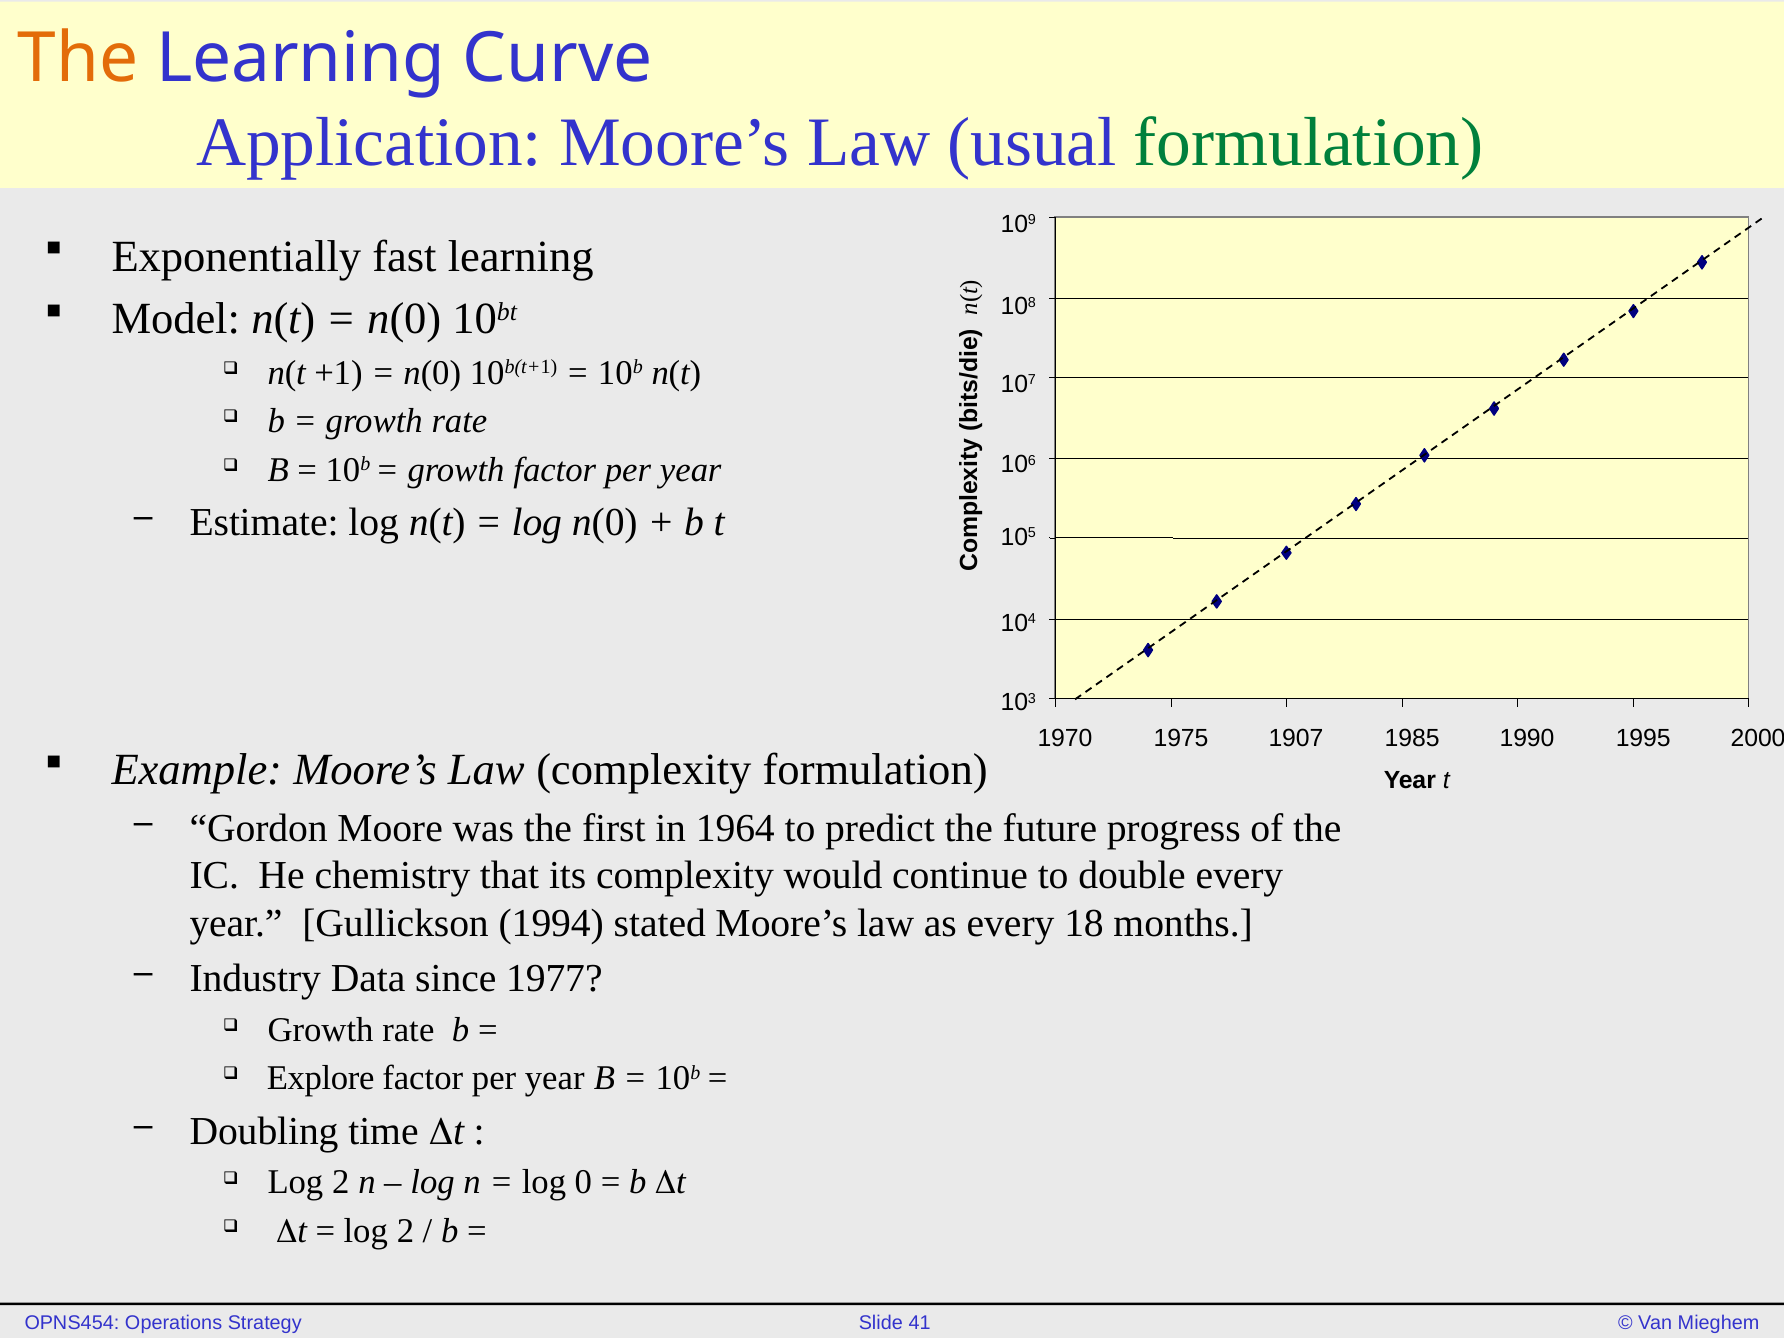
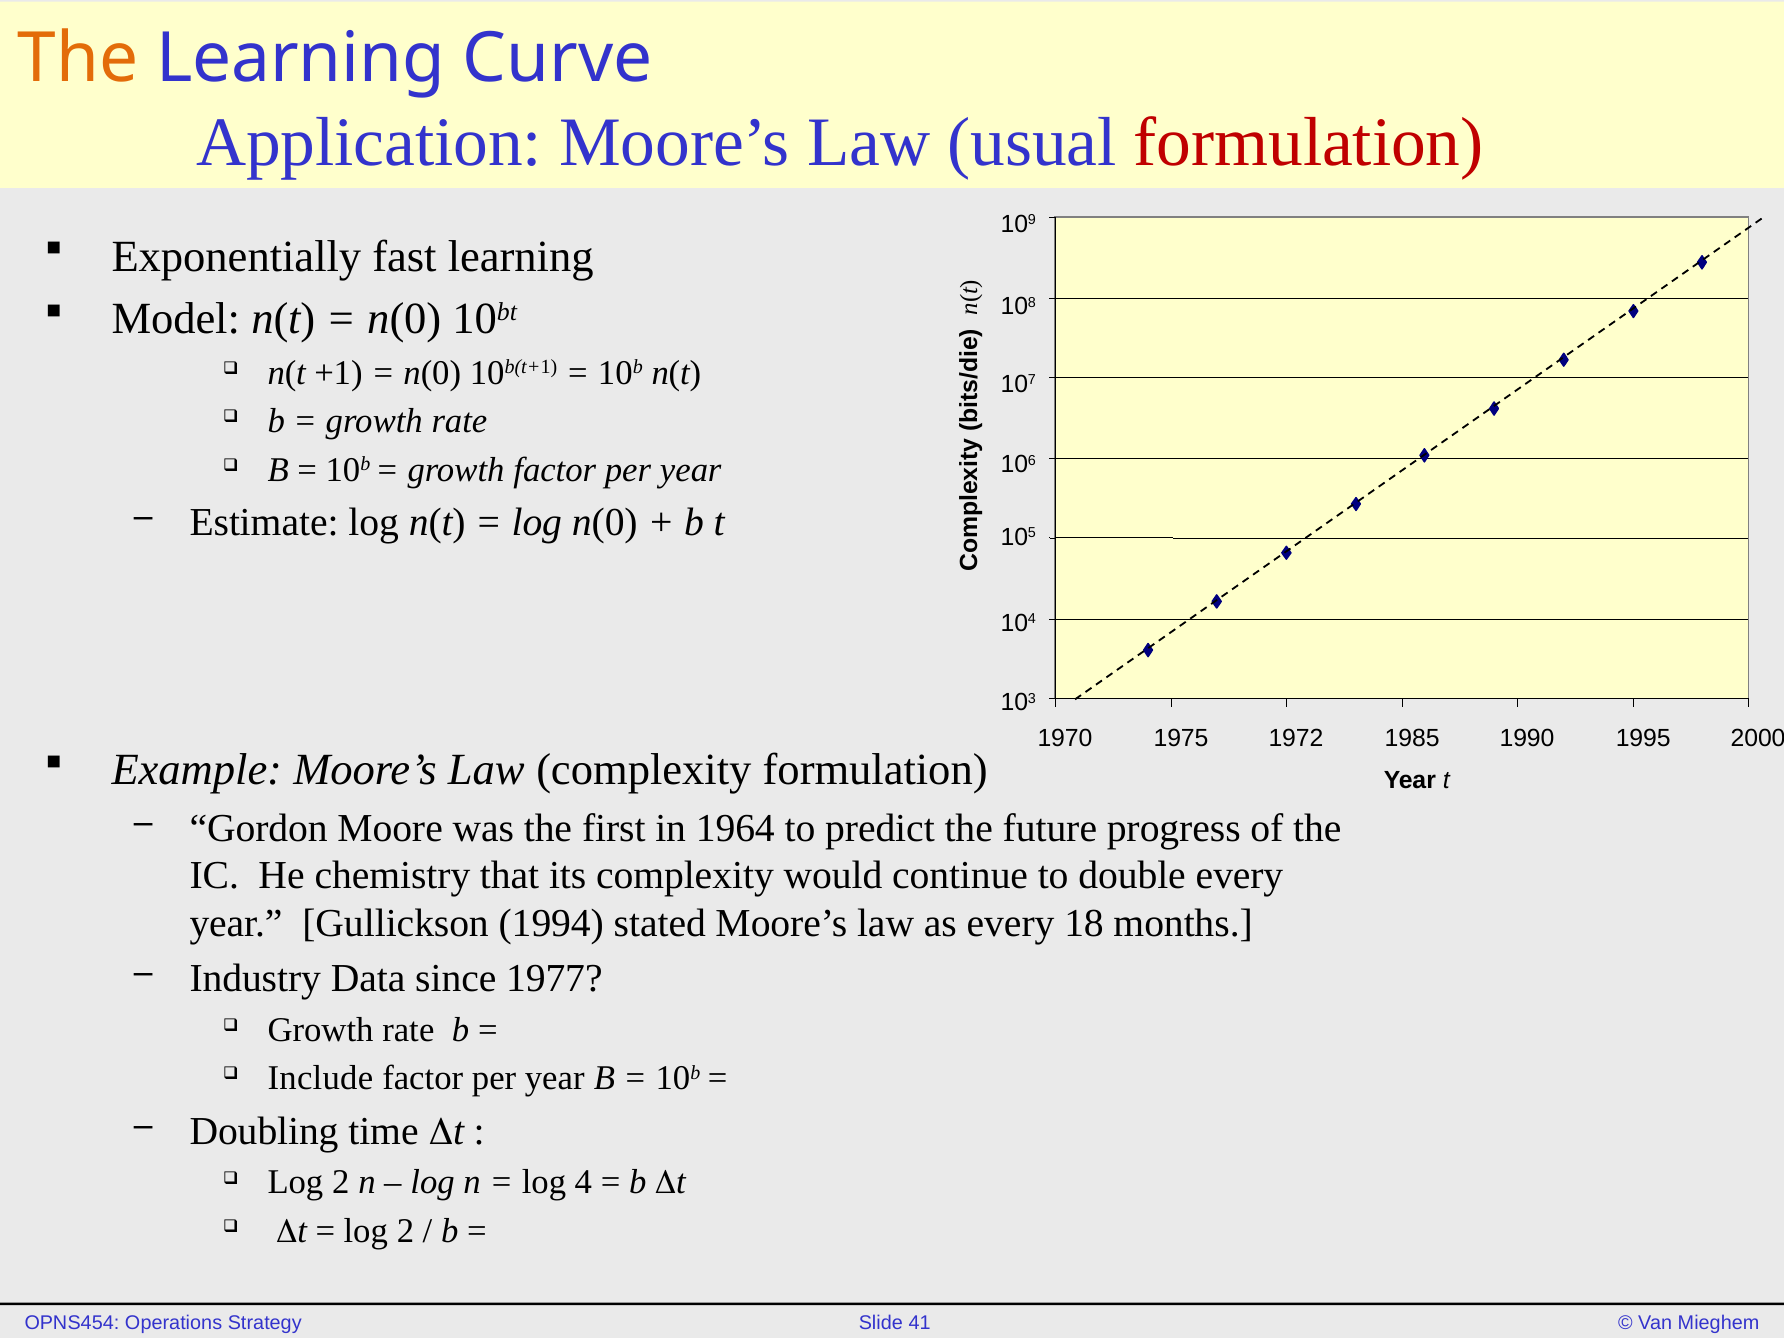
formulation at (1309, 142) colour: green -> red
1907: 1907 -> 1972
Explore: Explore -> Include
0: 0 -> 4
